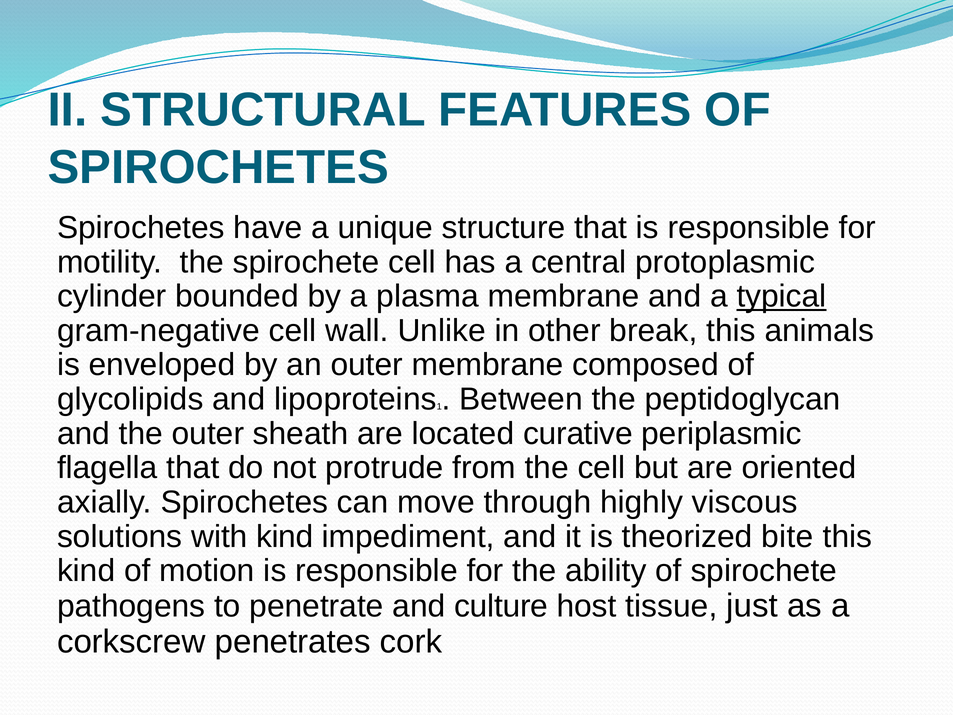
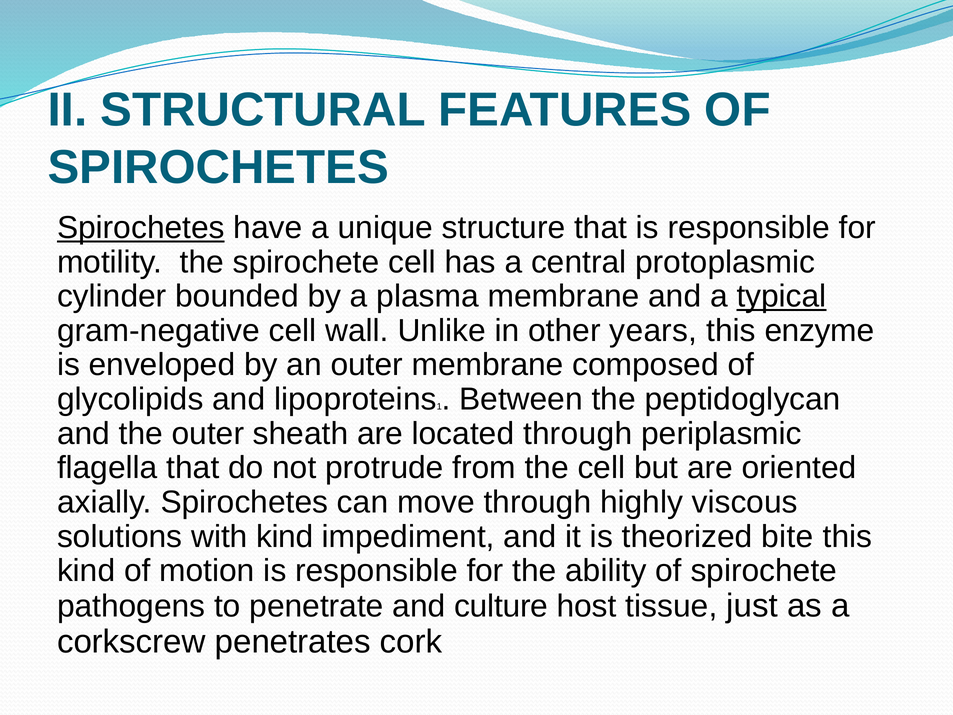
Spirochetes at (141, 228) underline: none -> present
break: break -> years
animals: animals -> enzyme
located curative: curative -> through
